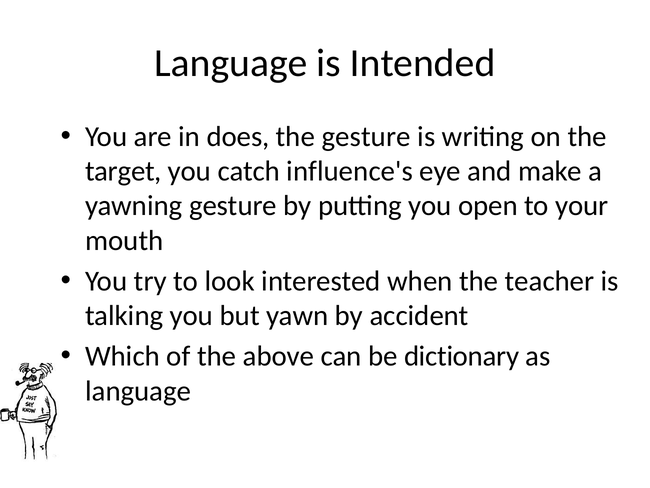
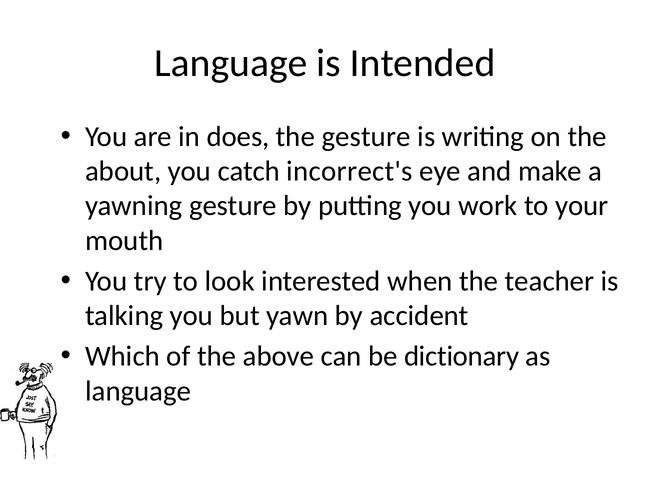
target: target -> about
influence's: influence's -> incorrect's
open: open -> work
